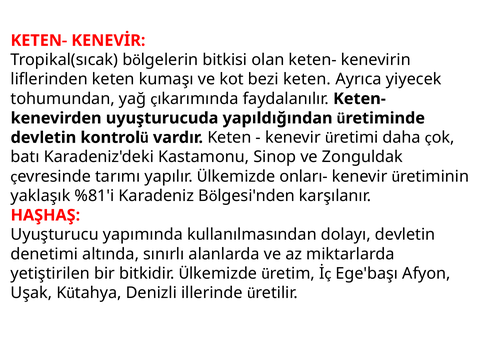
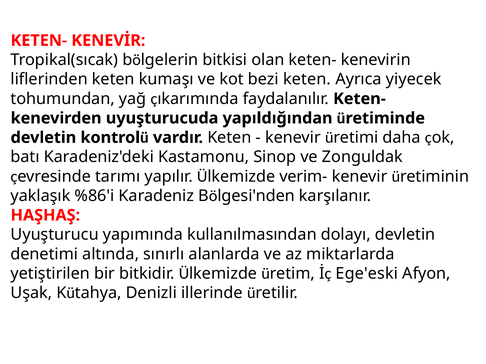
onları-: onları- -> verim-
%81'i: %81'i -> %86'i
Ege'başı: Ege'başı -> Ege'eski
